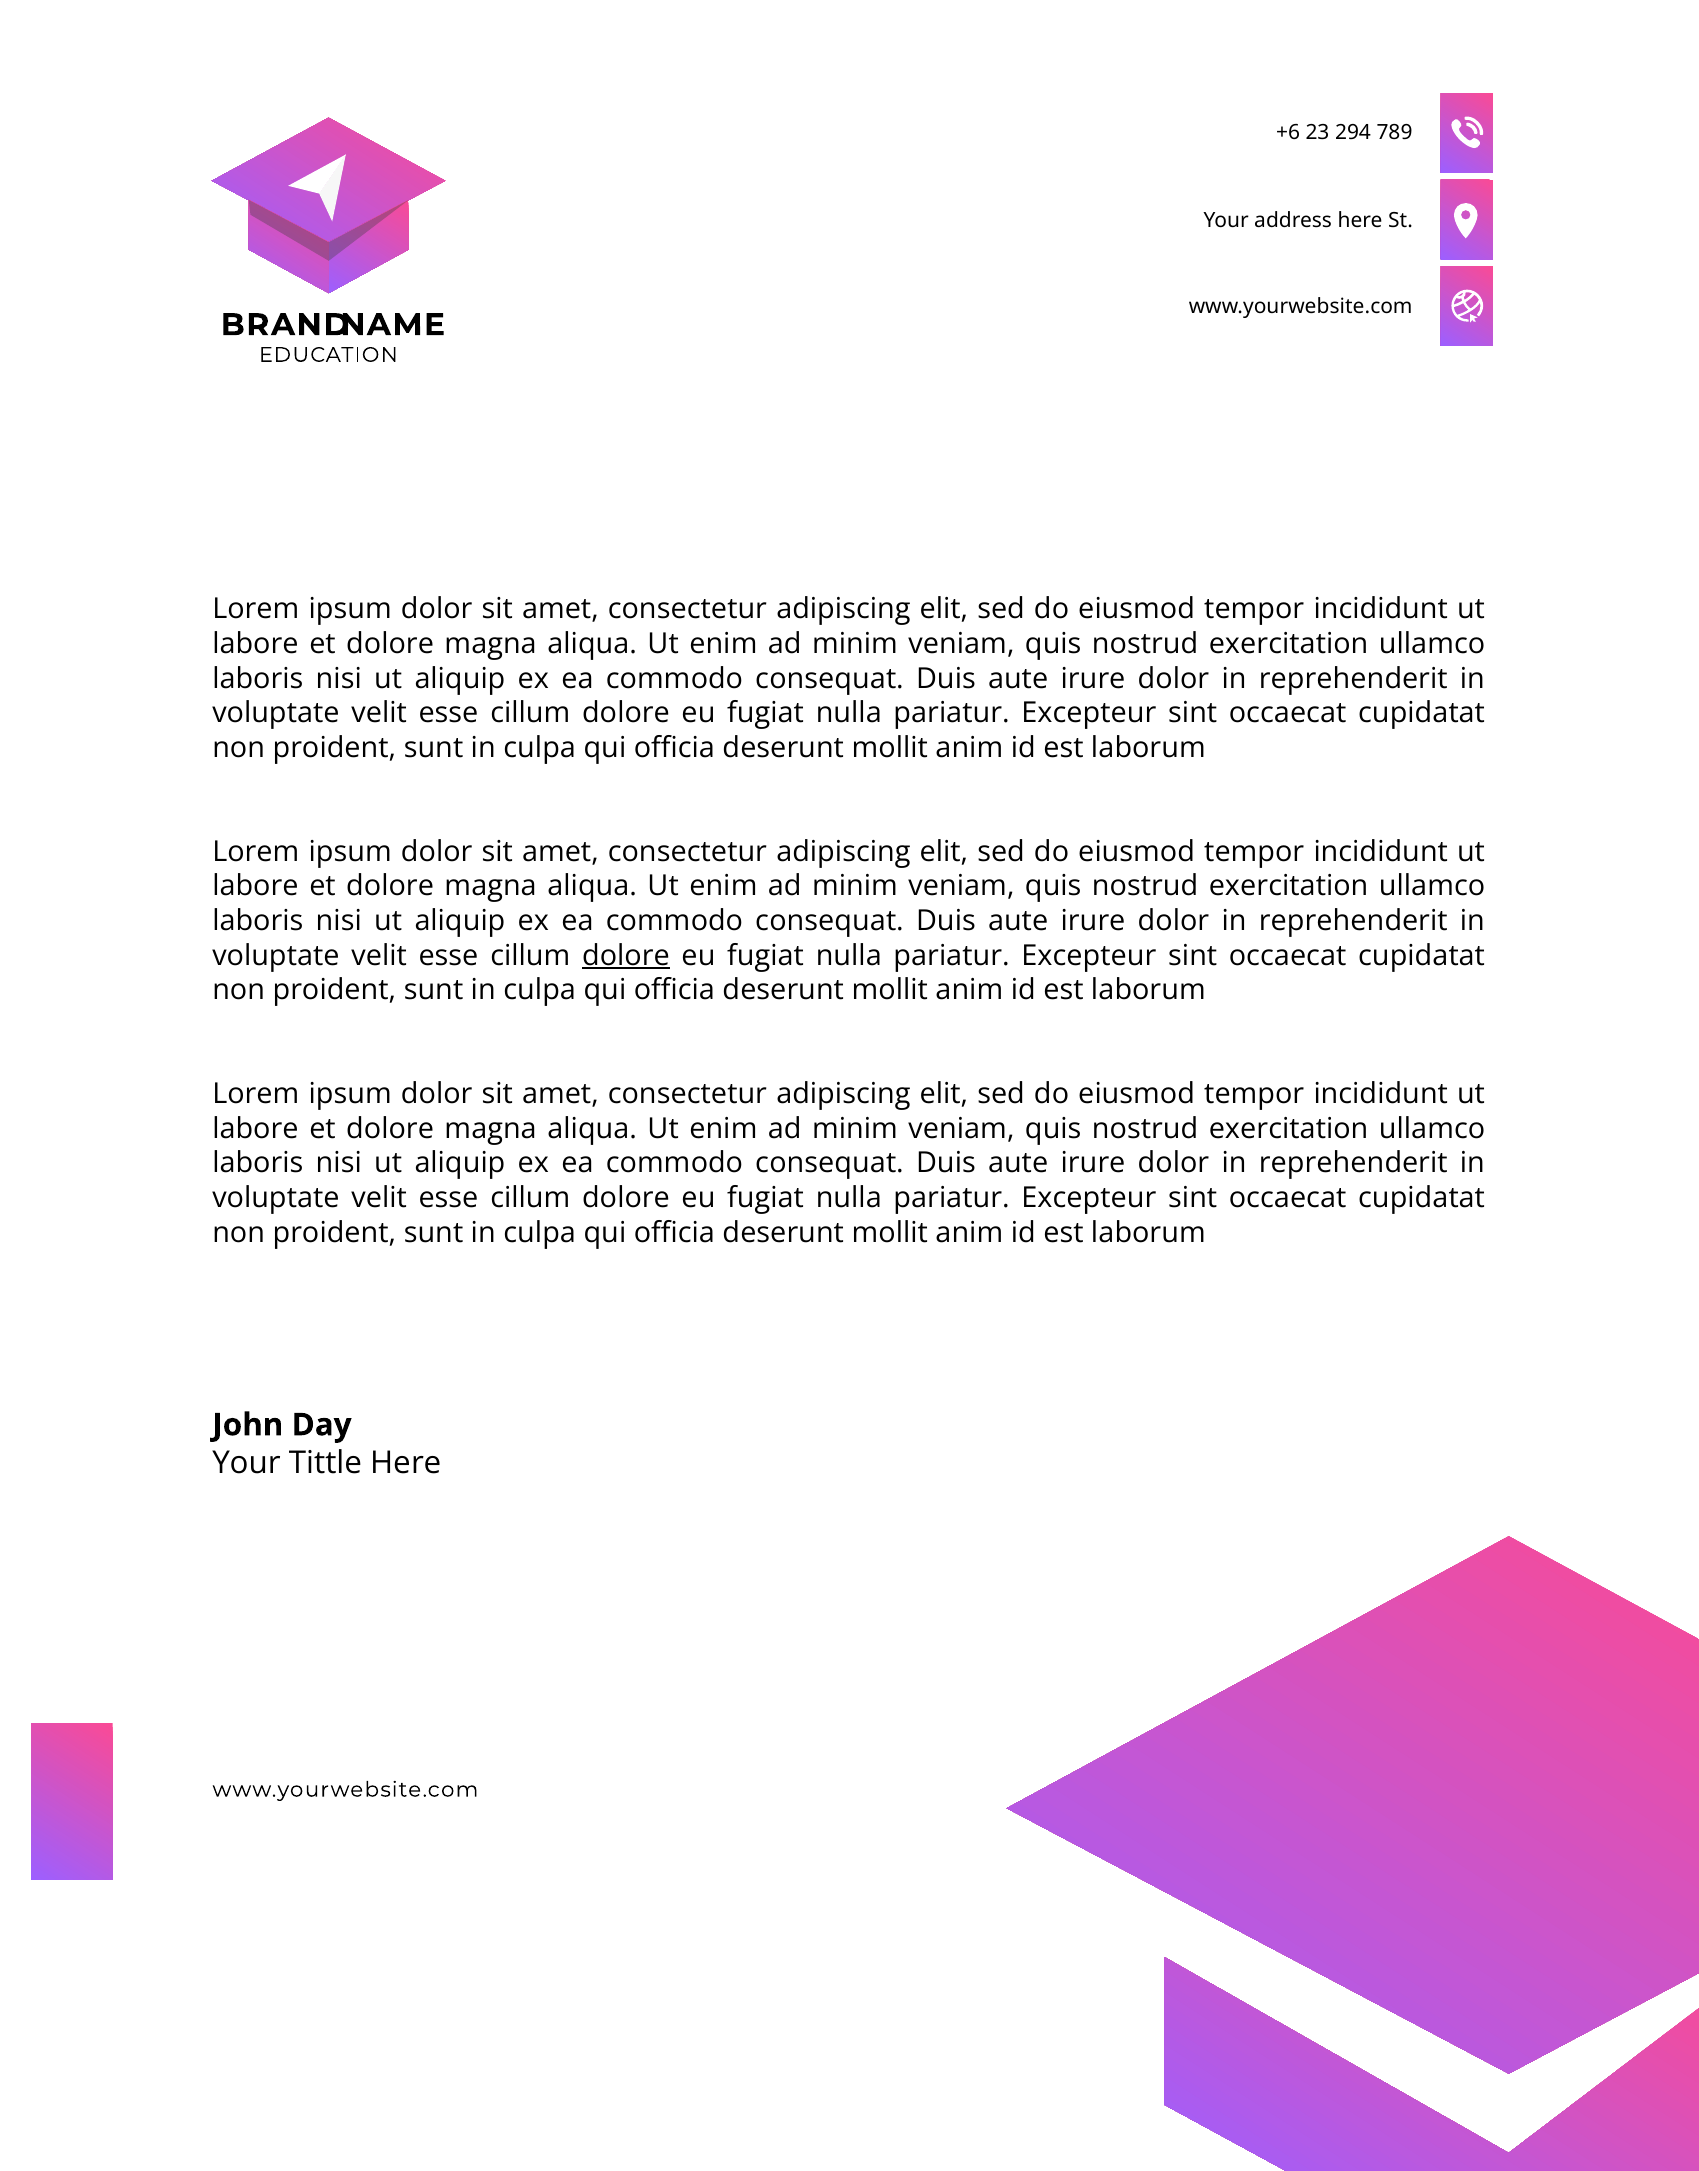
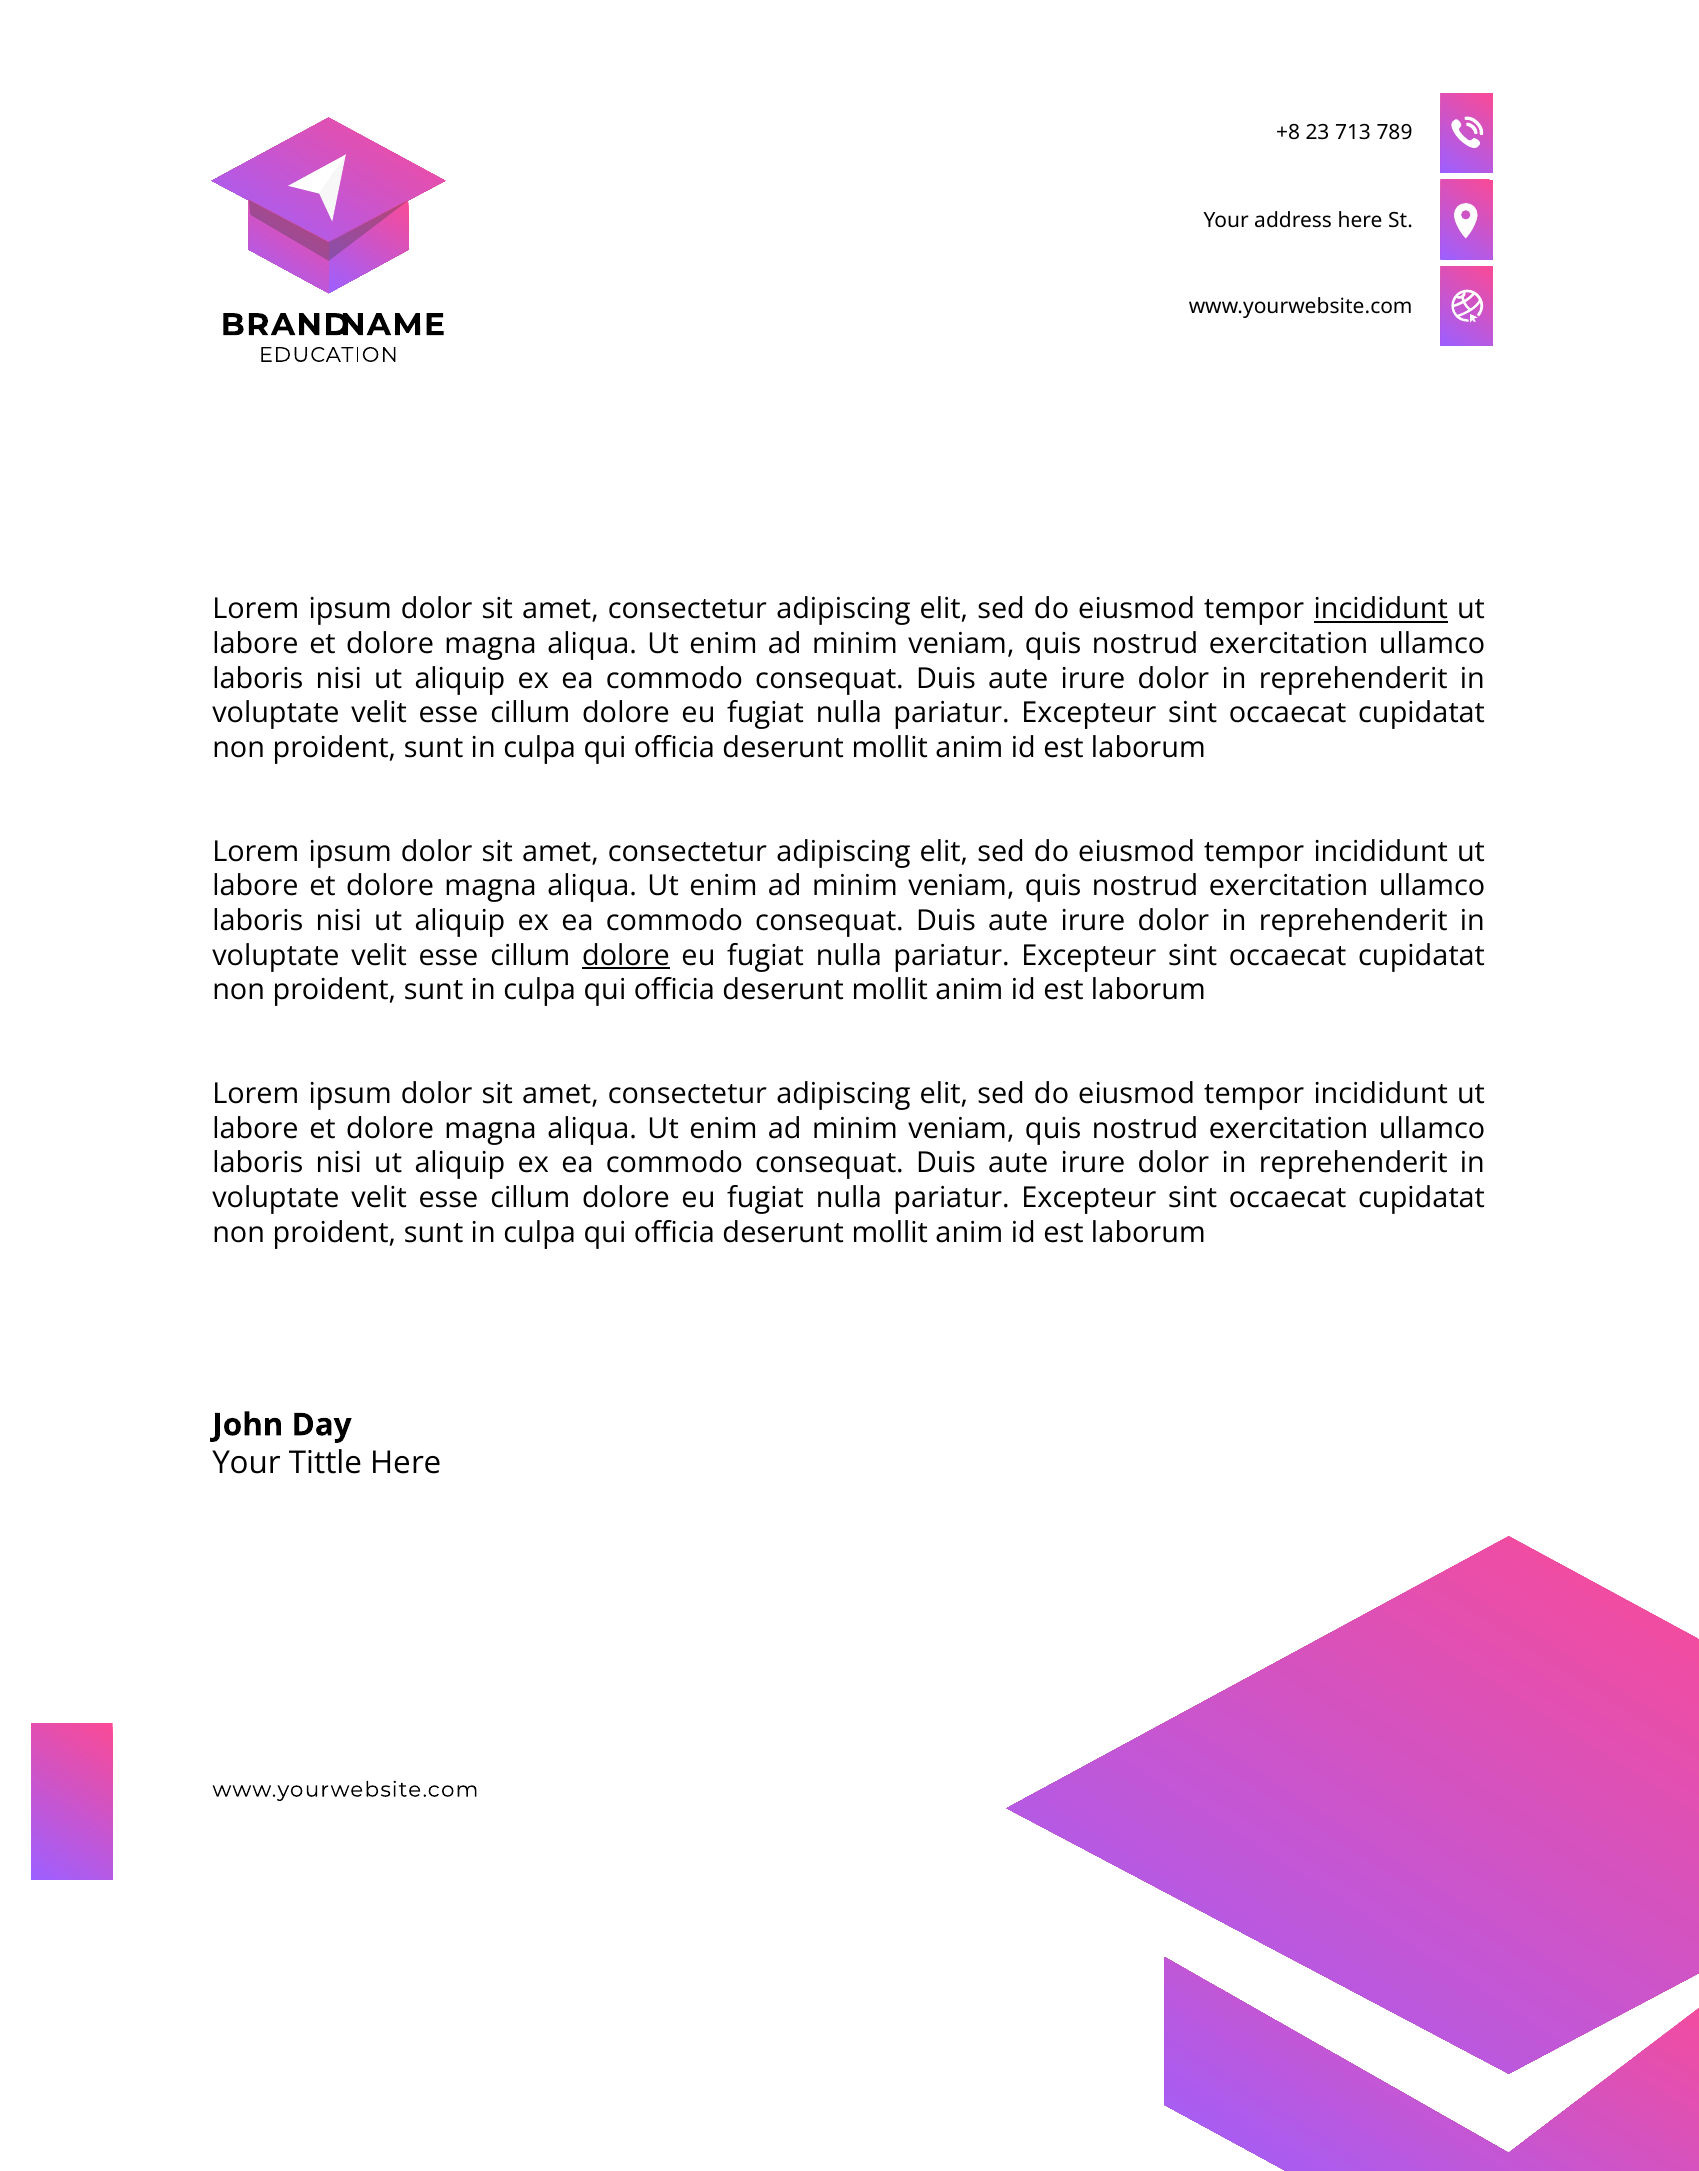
+6: +6 -> +8
294: 294 -> 713
incididunt at (1381, 609) underline: none -> present
